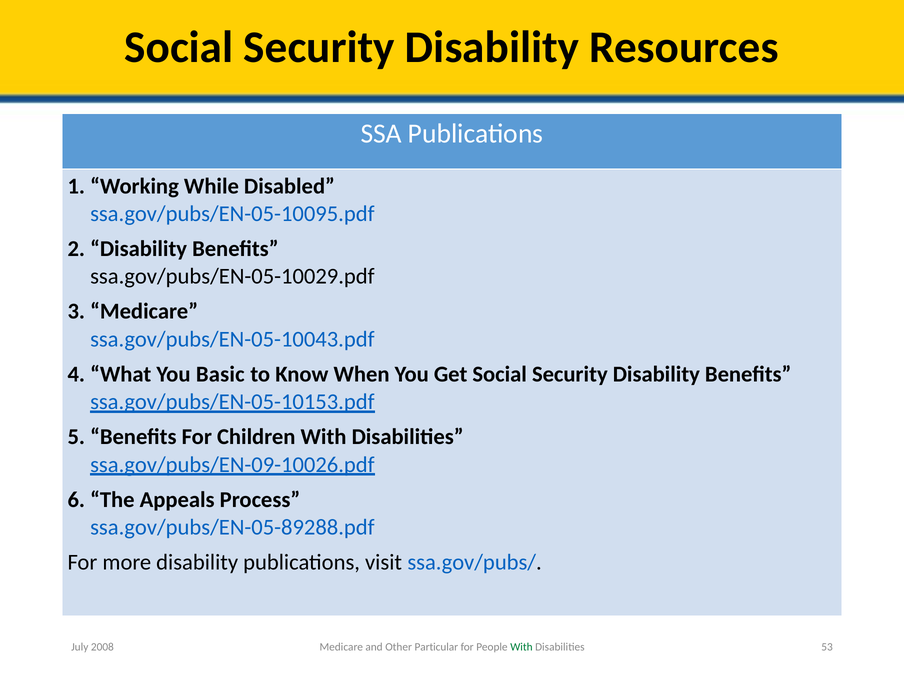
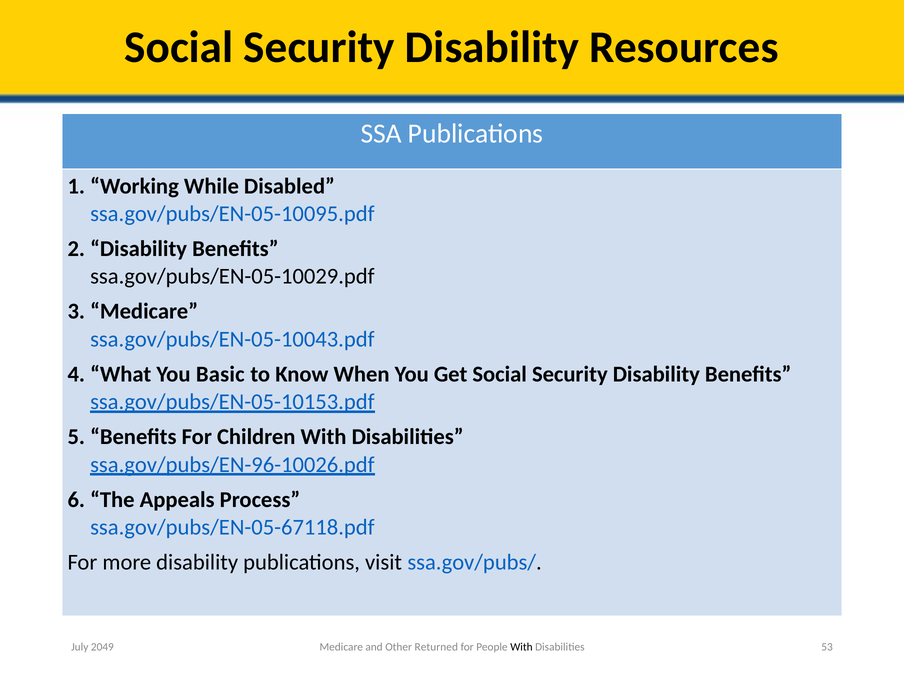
ssa.gov/pubs/EN-09-10026.pdf: ssa.gov/pubs/EN-09-10026.pdf -> ssa.gov/pubs/EN-96-10026.pdf
ssa.gov/pubs/EN-05-89288.pdf: ssa.gov/pubs/EN-05-89288.pdf -> ssa.gov/pubs/EN-05-67118.pdf
Particular: Particular -> Returned
With at (521, 647) colour: green -> black
2008: 2008 -> 2049
